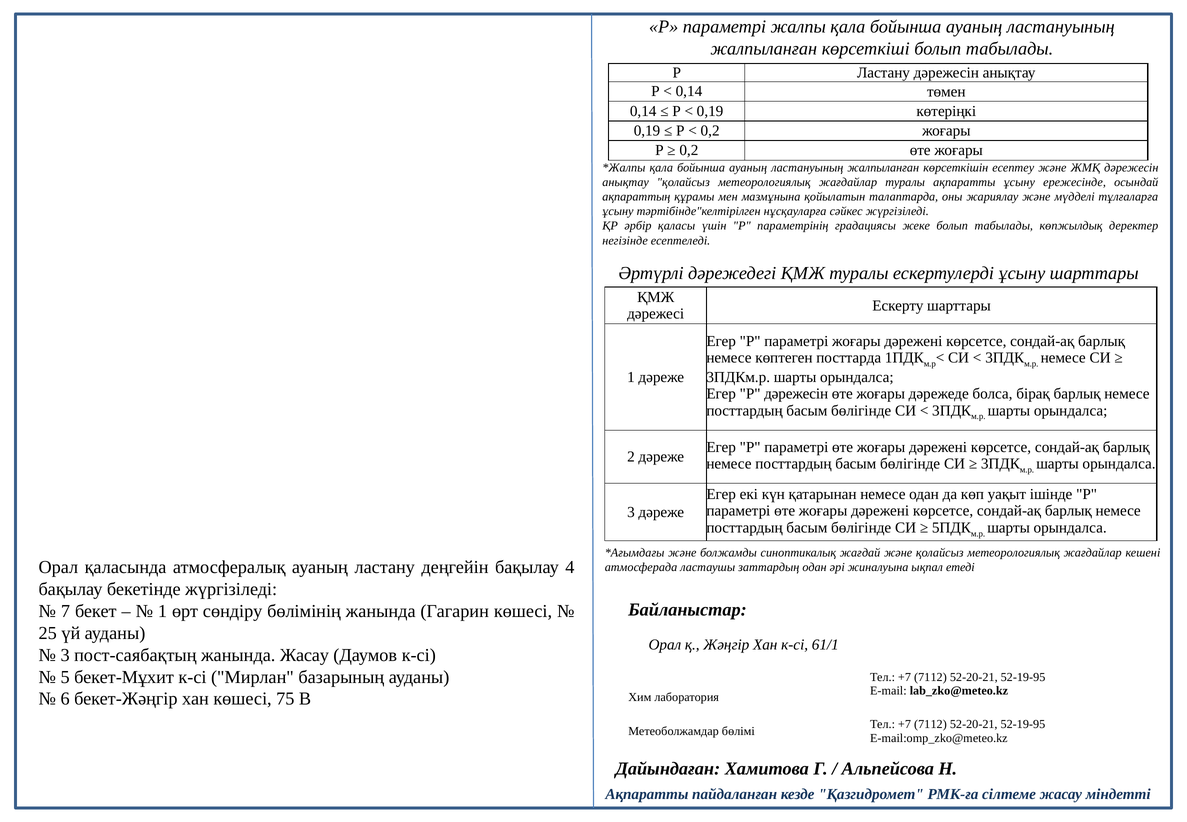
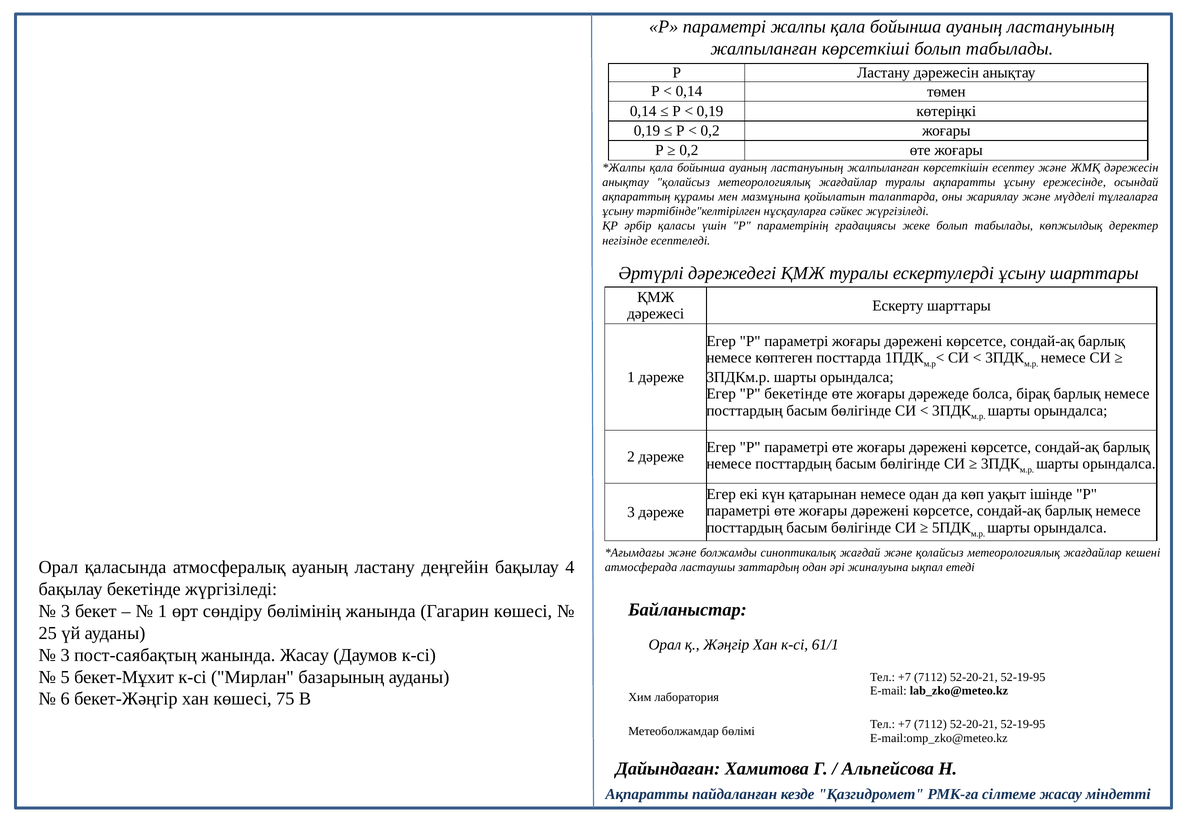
P дәрежесін: дәрежесін -> бекетінде
7 at (66, 611): 7 -> 3
